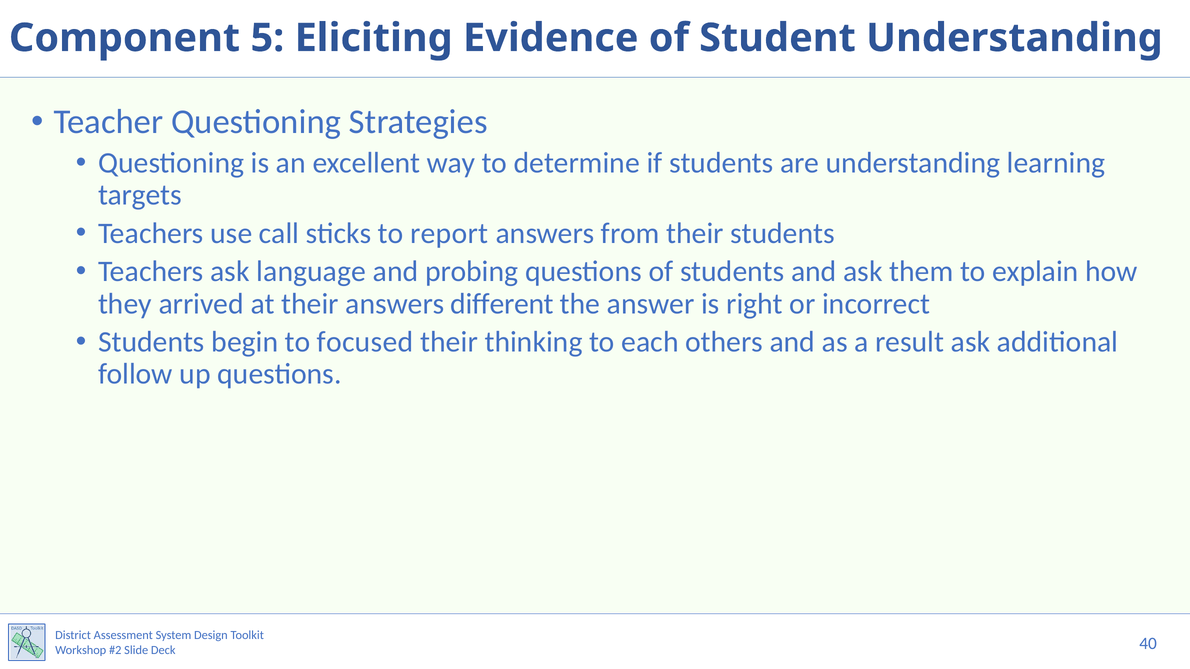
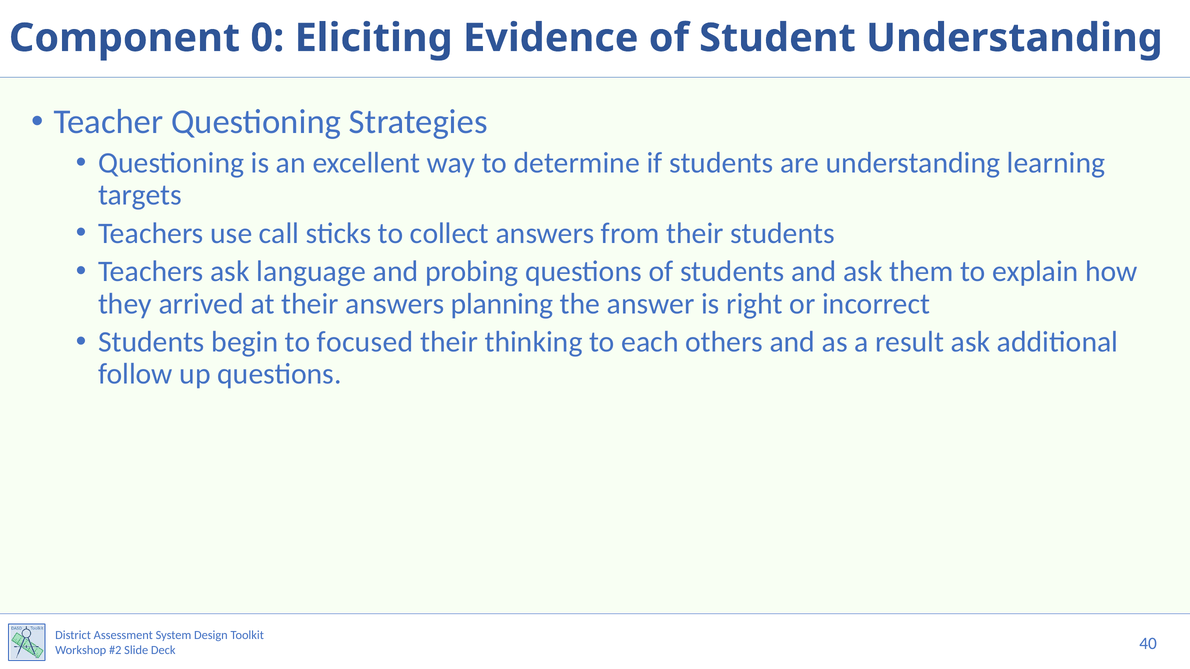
5: 5 -> 0
report: report -> collect
different: different -> planning
